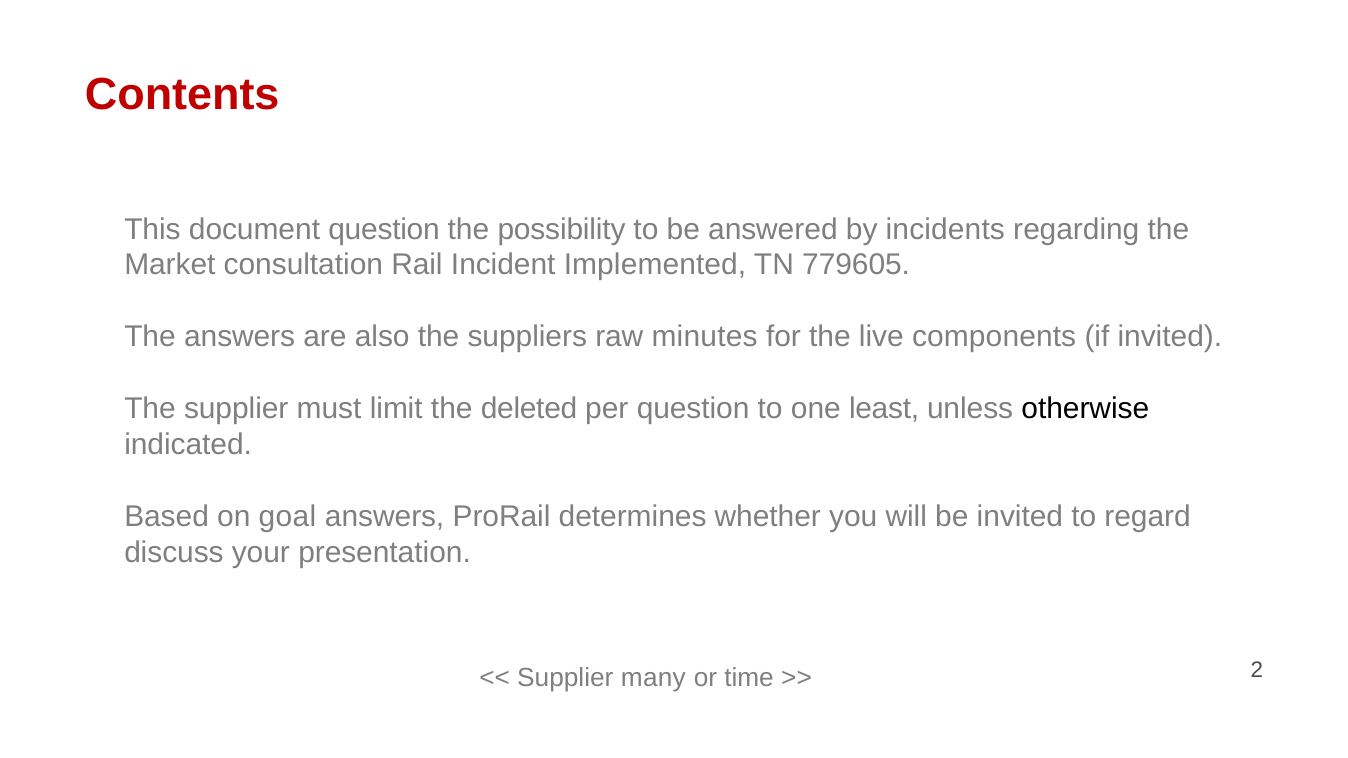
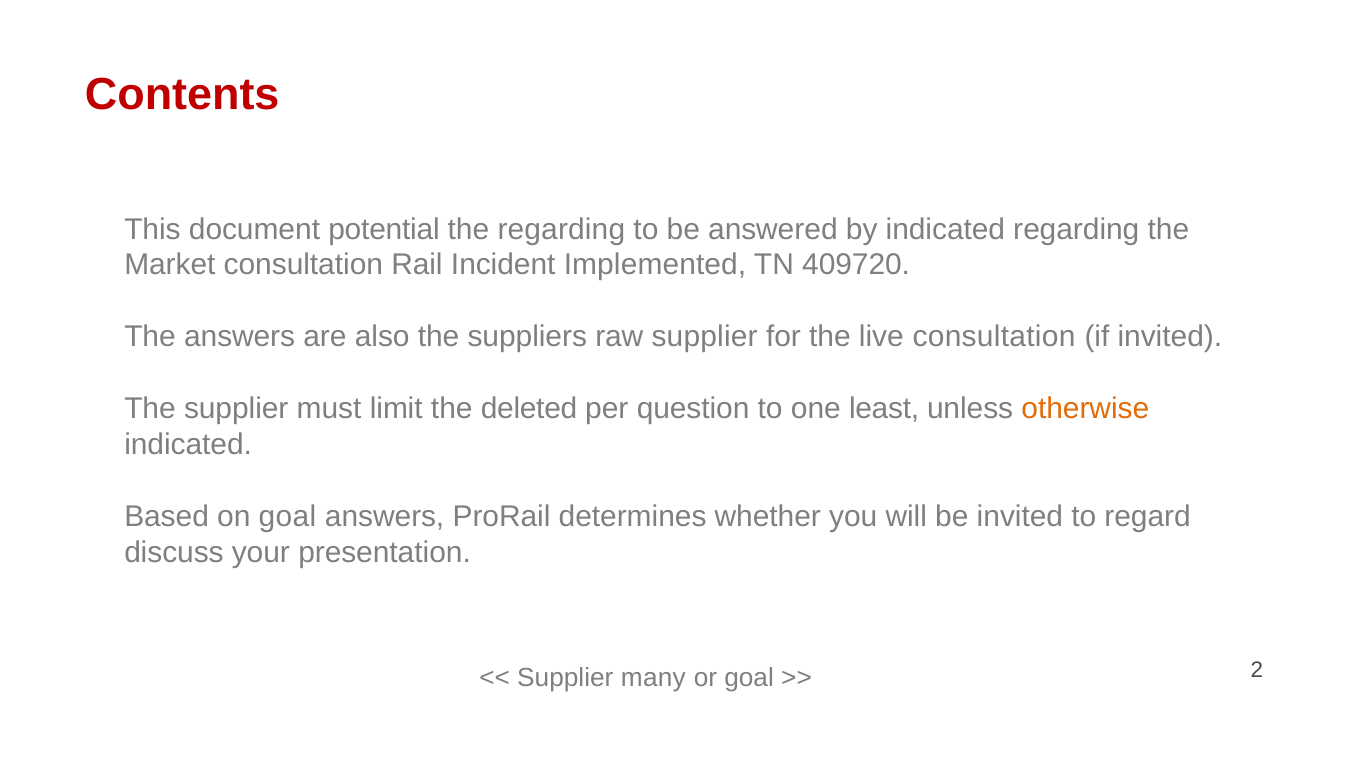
document question: question -> potential
the possibility: possibility -> regarding
by incidents: incidents -> indicated
779605: 779605 -> 409720
raw minutes: minutes -> supplier
live components: components -> consultation
otherwise colour: black -> orange
or time: time -> goal
